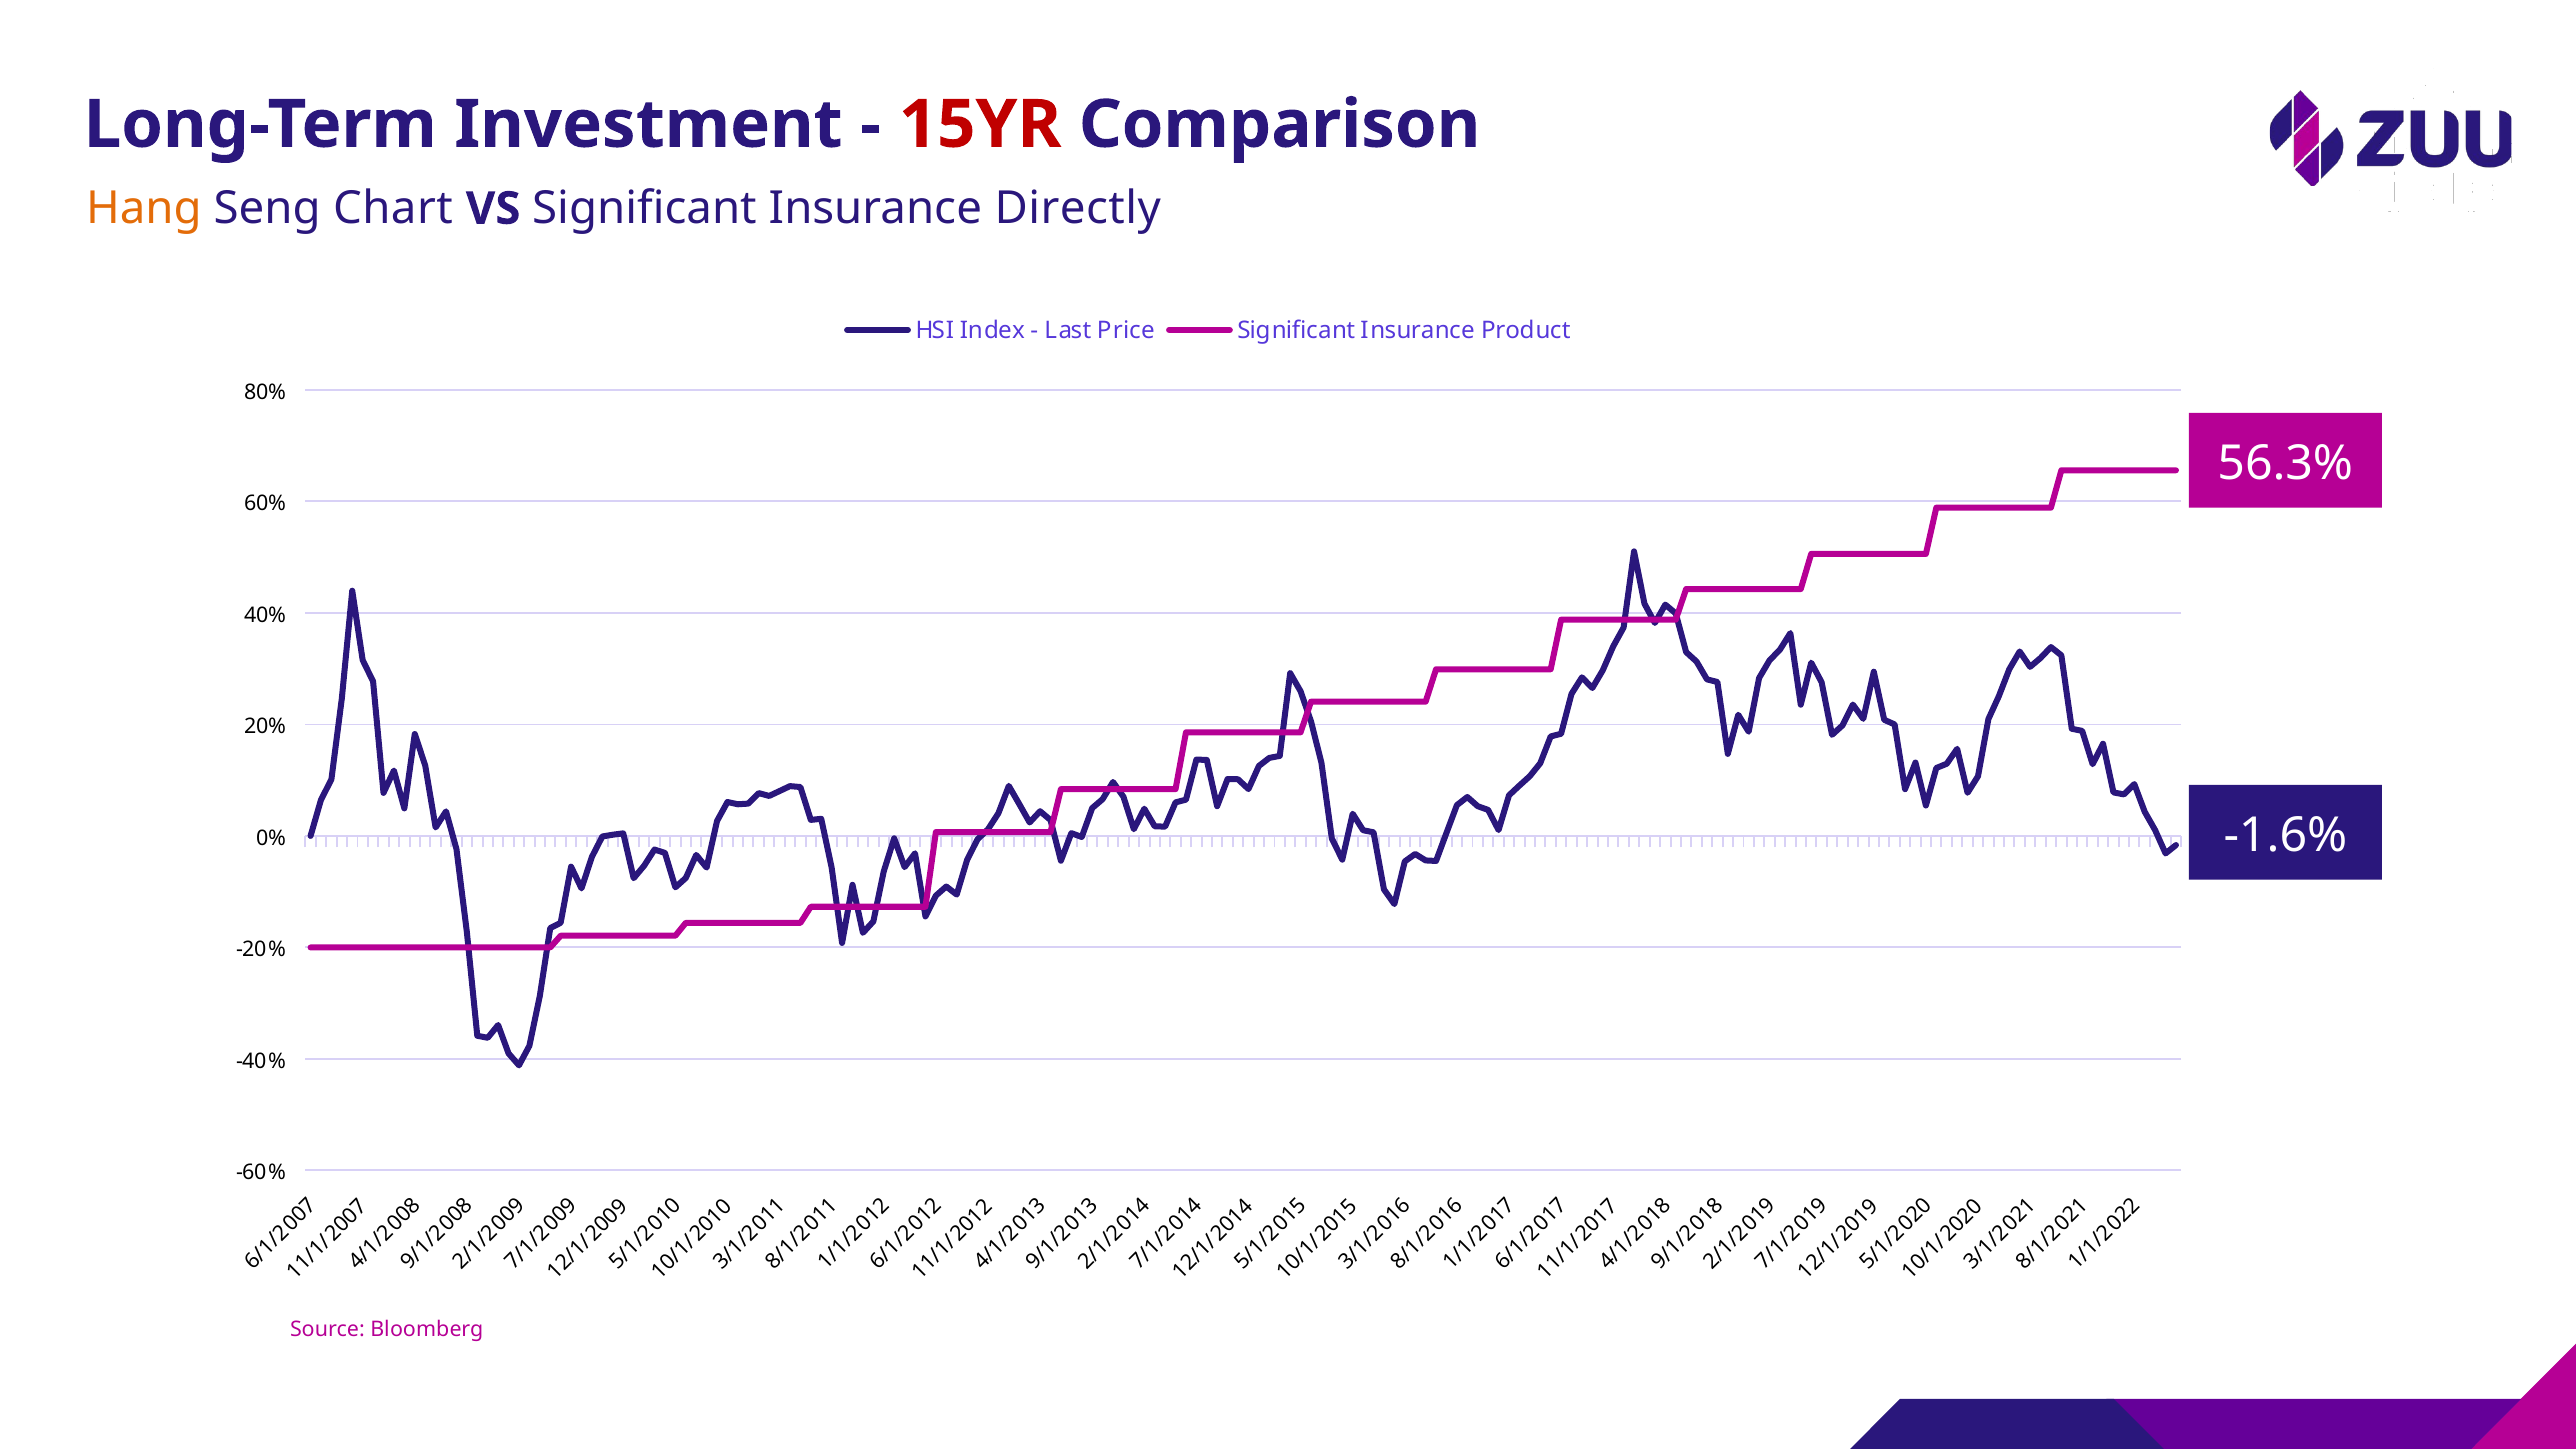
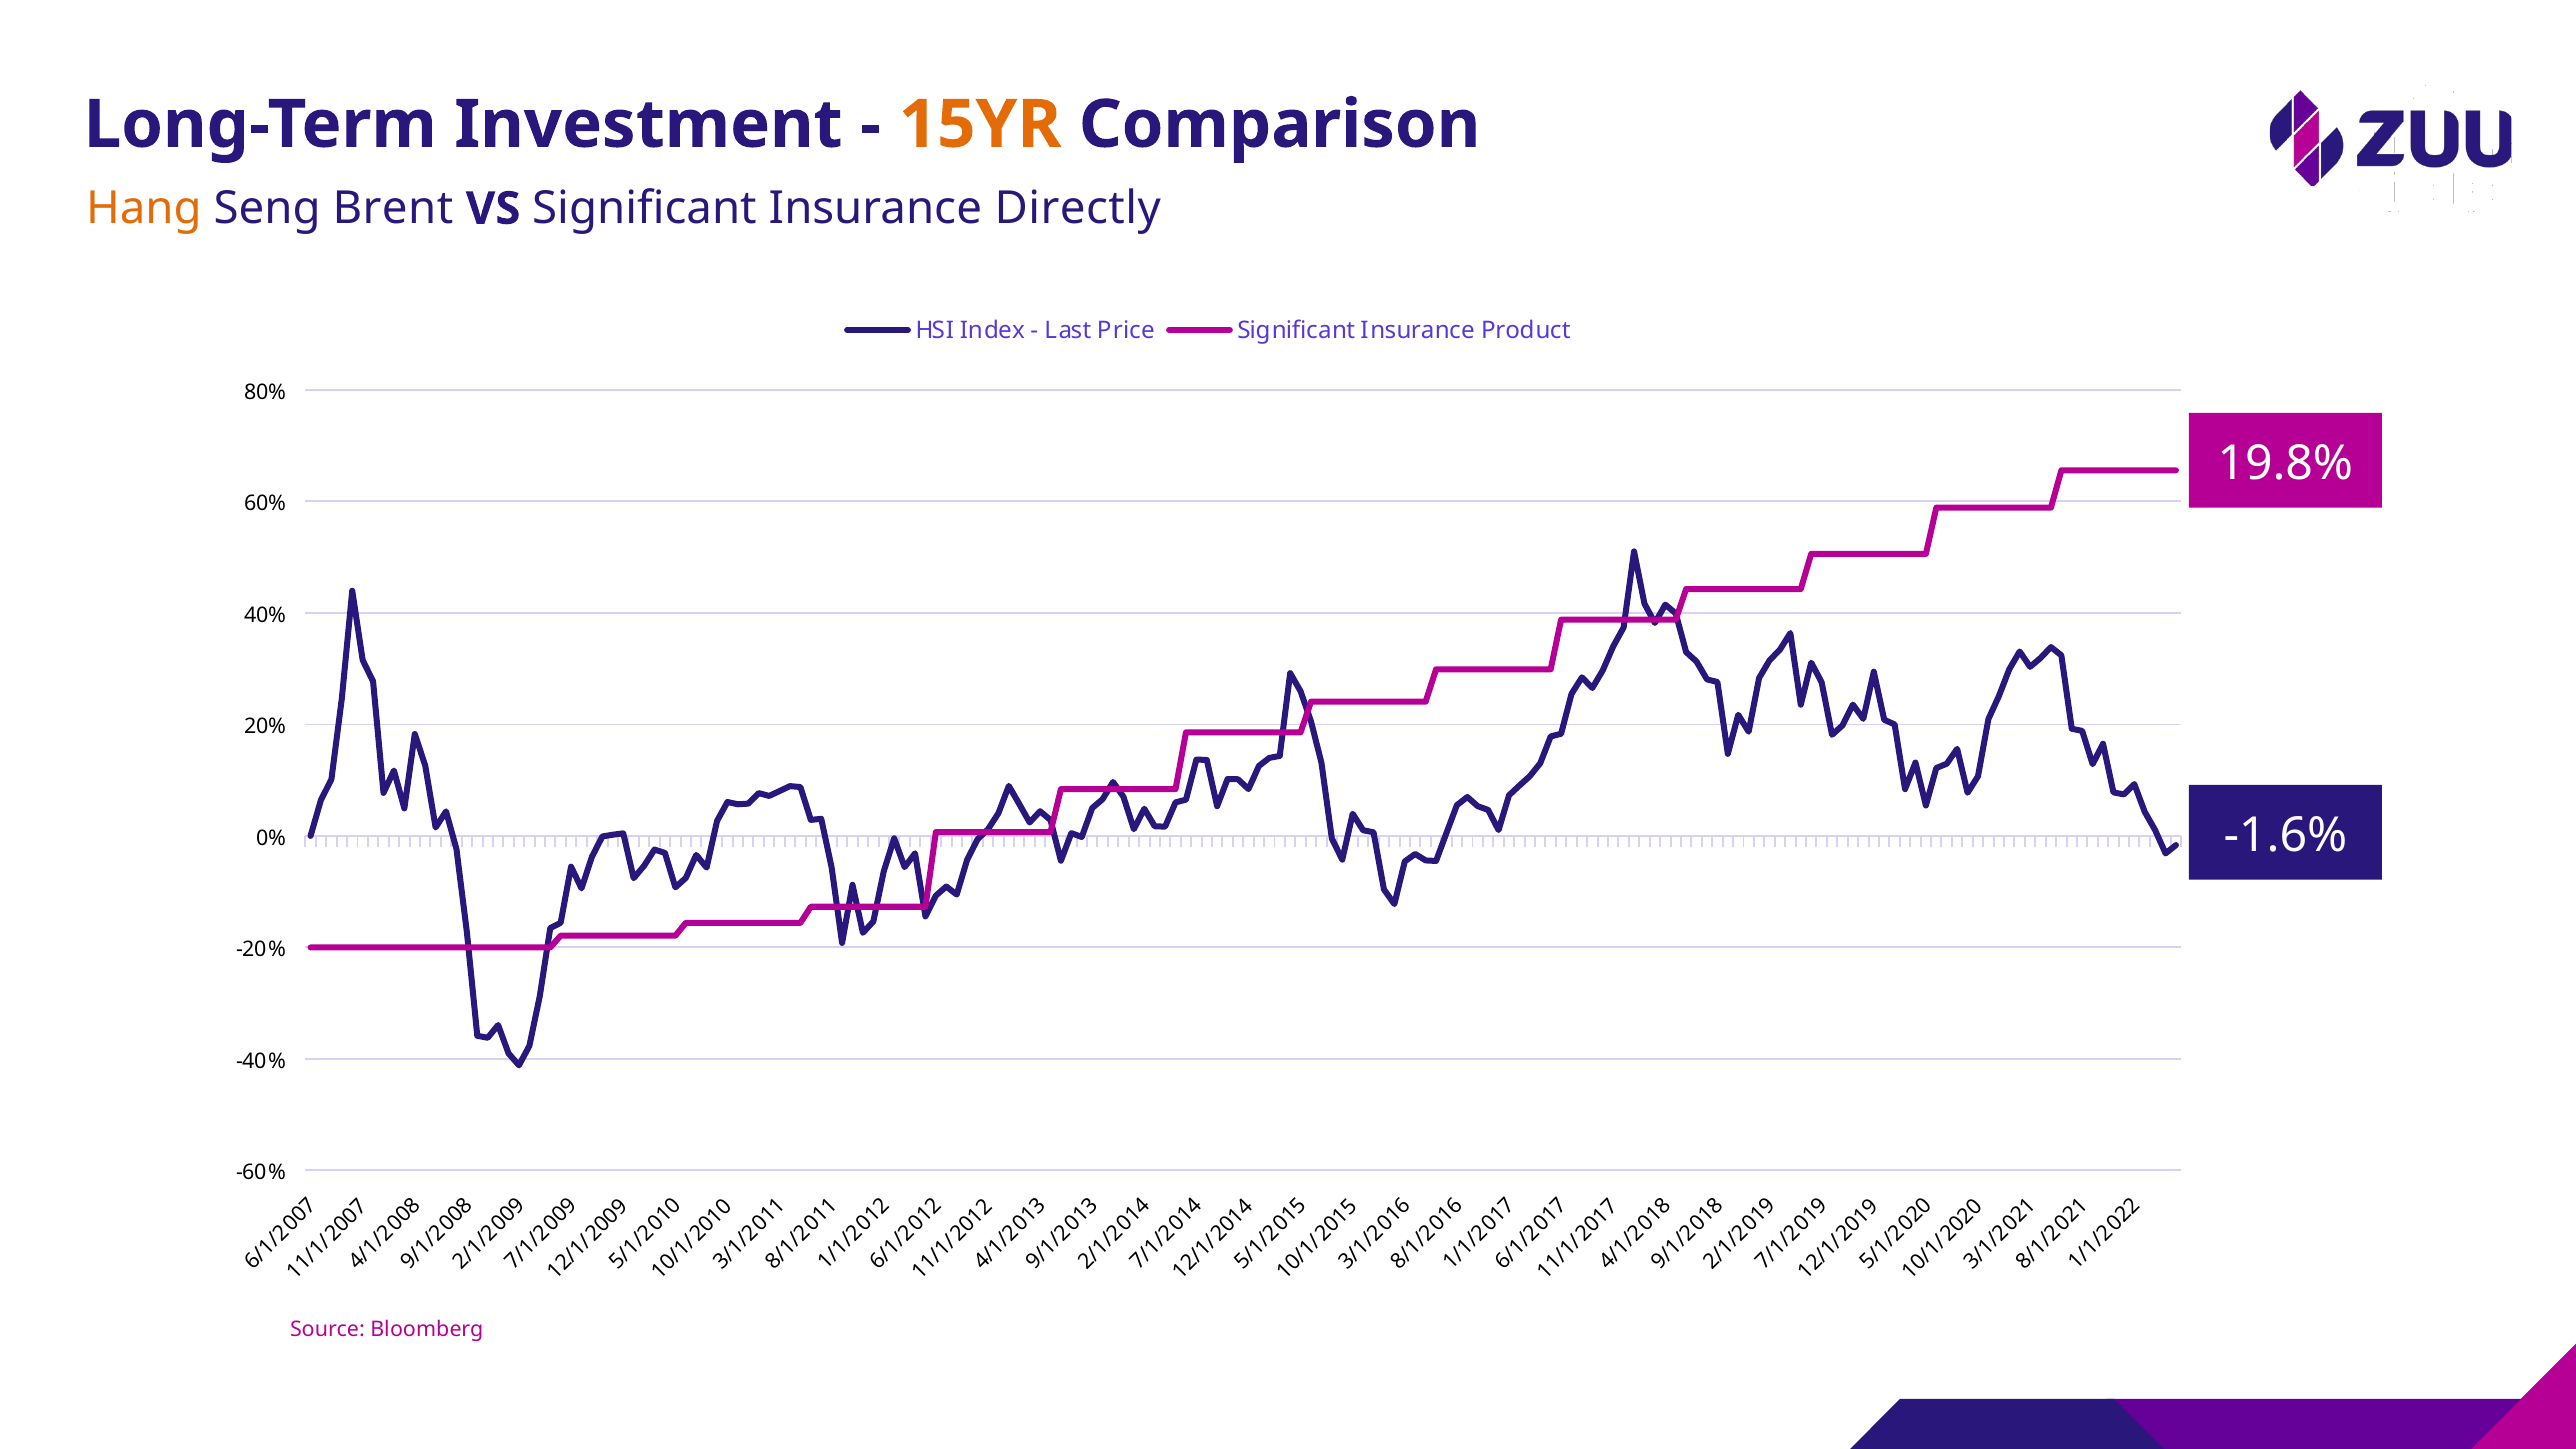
15YR colour: red -> orange
Chart: Chart -> Brent
56.3%: 56.3% -> 19.8%
